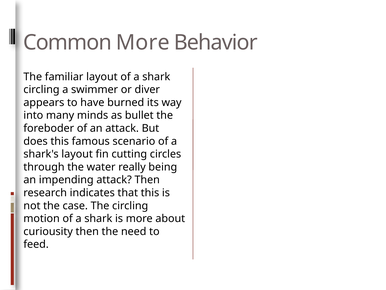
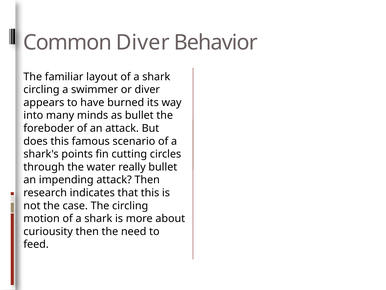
Common More: More -> Diver
shark's layout: layout -> points
really being: being -> bullet
